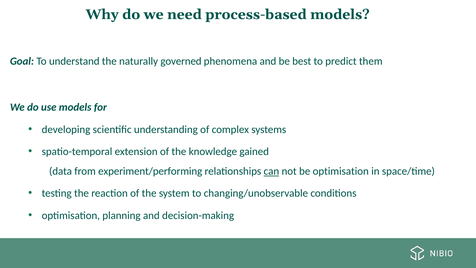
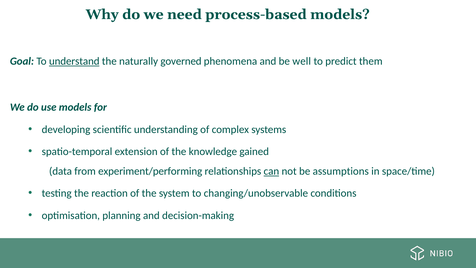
understand underline: none -> present
best: best -> well
be optimisation: optimisation -> assumptions
